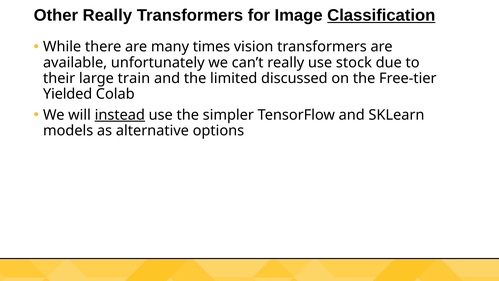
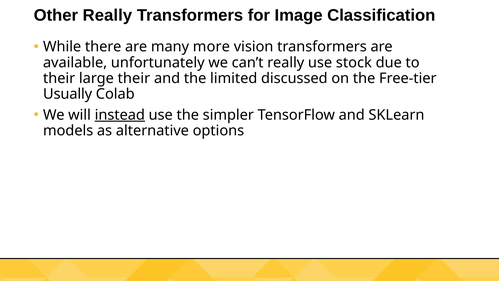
Classification underline: present -> none
times: times -> more
large train: train -> their
Yielded: Yielded -> Usually
